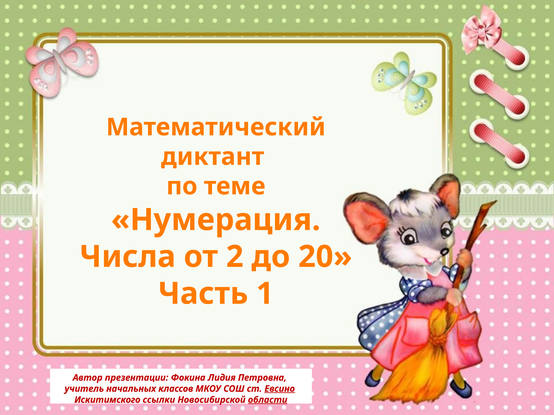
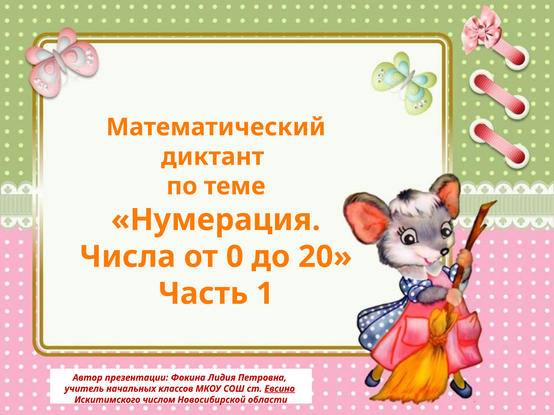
2: 2 -> 0
ссылки: ссылки -> числом
области underline: present -> none
